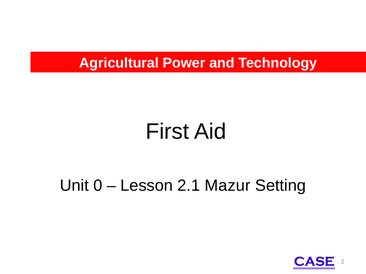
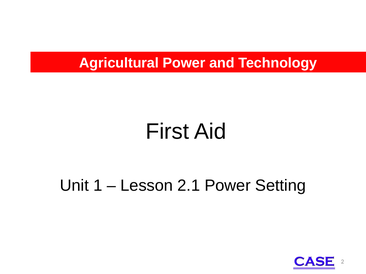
0: 0 -> 1
2.1 Mazur: Mazur -> Power
